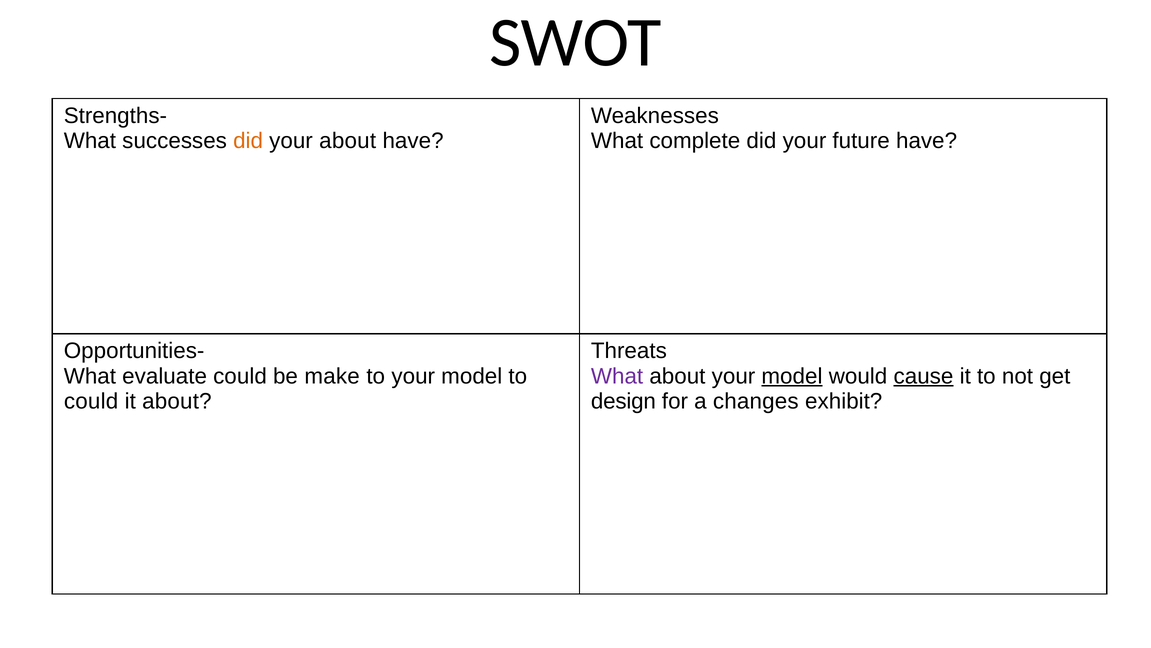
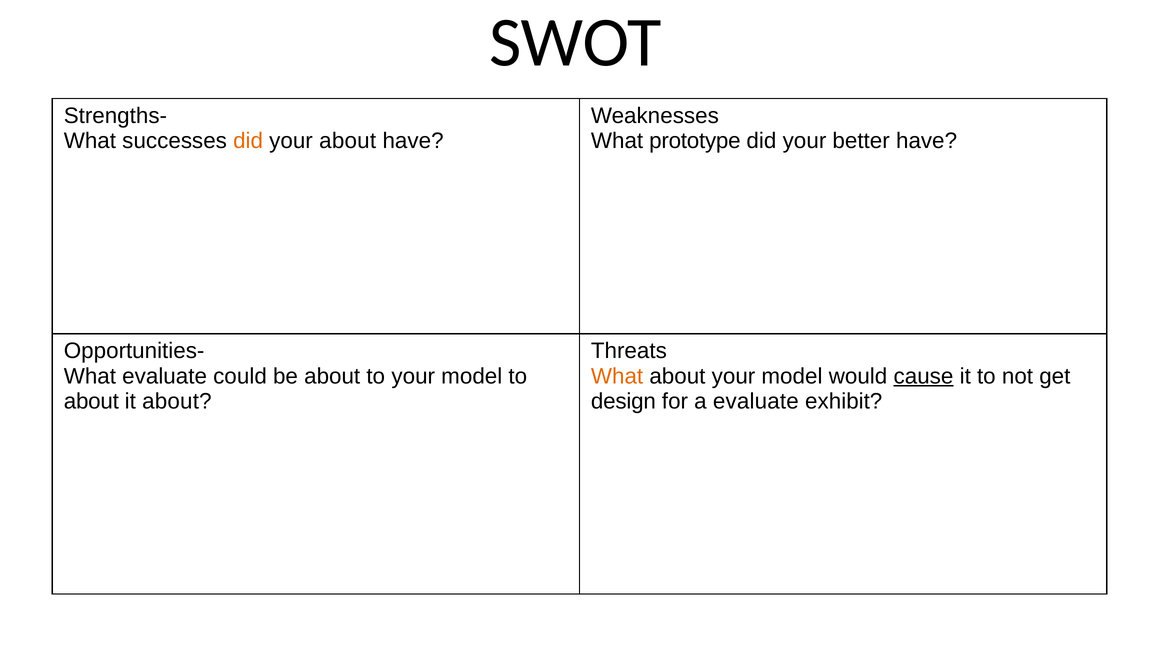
complete: complete -> prototype
future: future -> better
be make: make -> about
What at (617, 376) colour: purple -> orange
model at (792, 376) underline: present -> none
could at (91, 401): could -> about
a changes: changes -> evaluate
